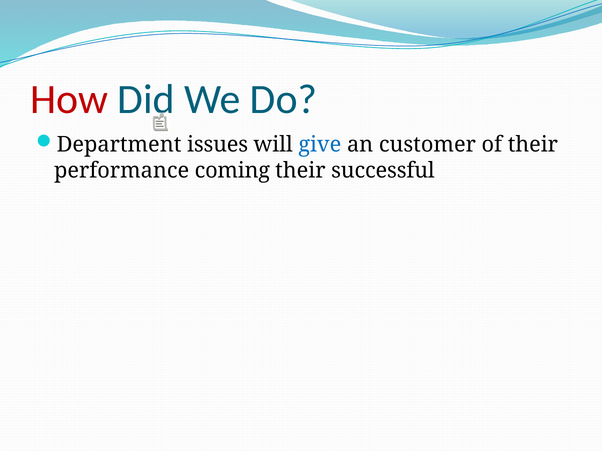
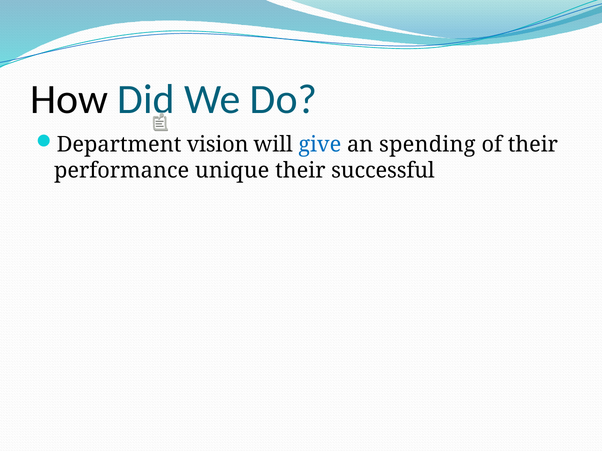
How colour: red -> black
issues: issues -> vision
customer: customer -> spending
coming: coming -> unique
